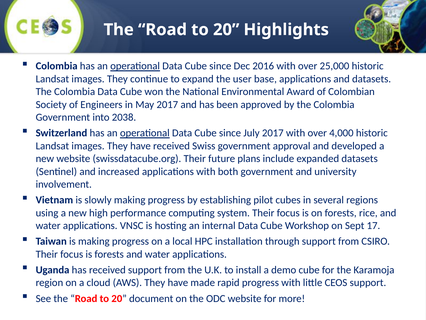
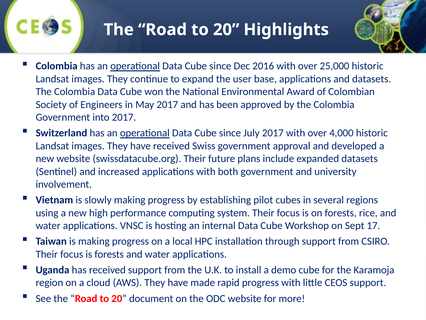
into 2038: 2038 -> 2017
